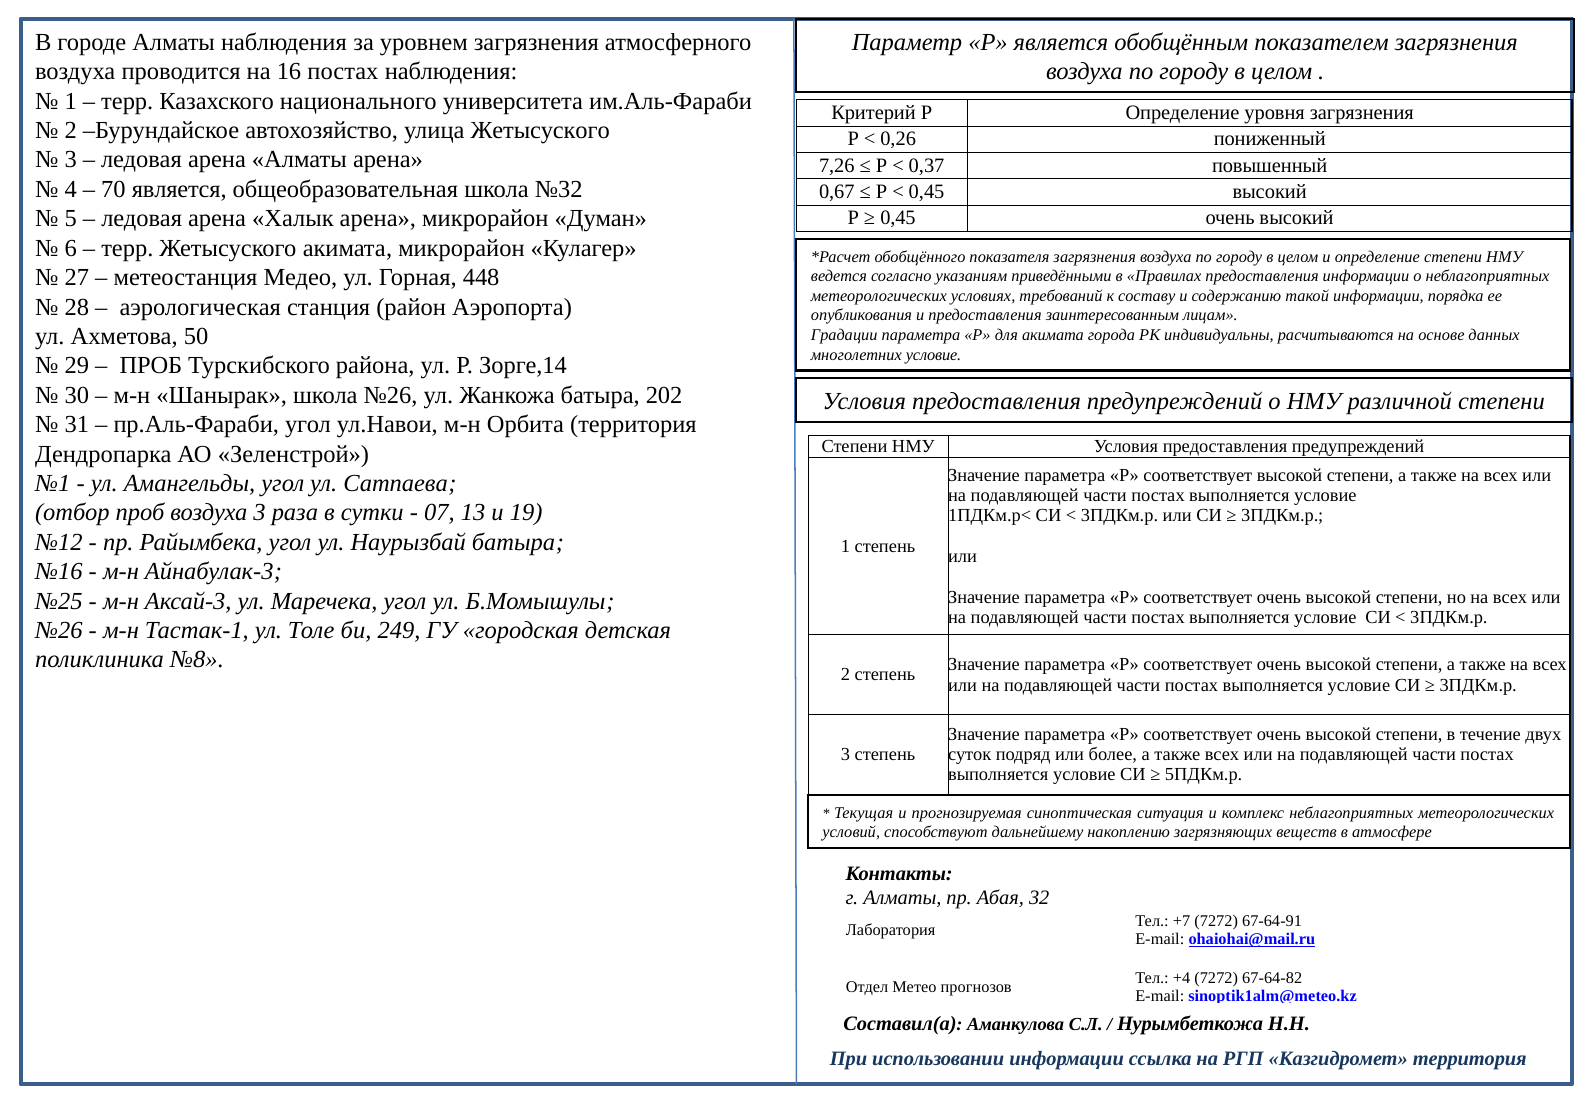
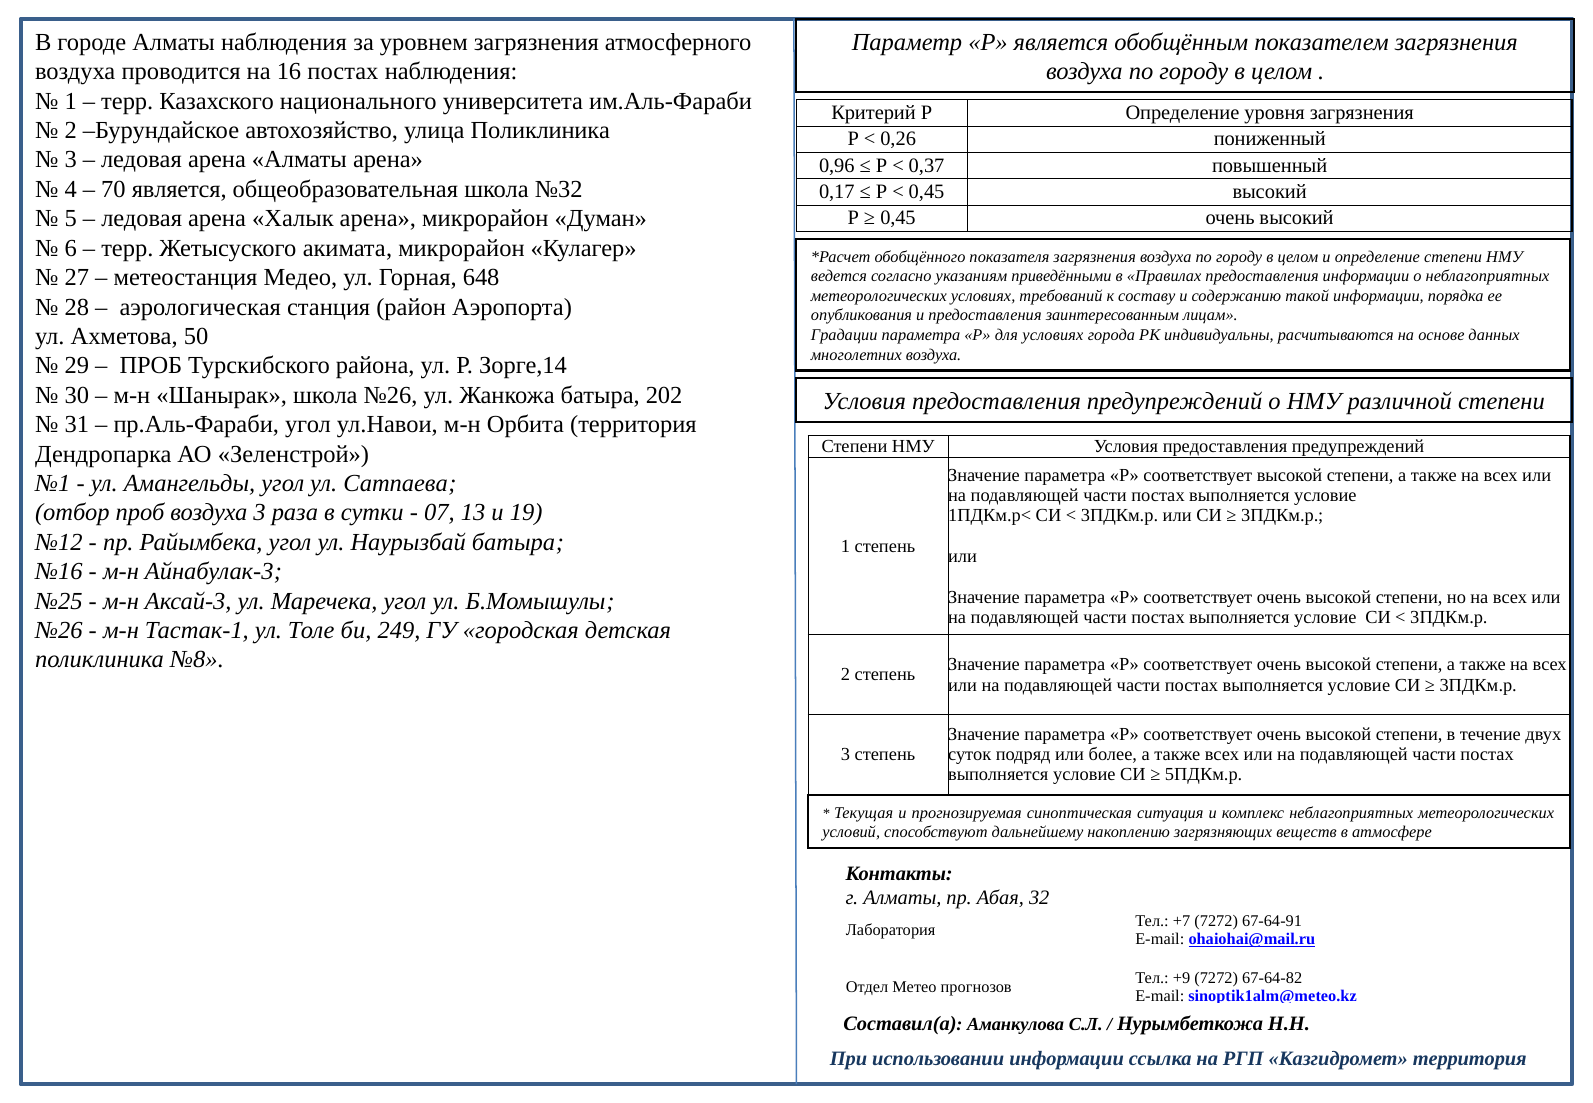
улица Жетысуского: Жетысуского -> Поликлиника
7,26: 7,26 -> 0,96
0,67: 0,67 -> 0,17
448: 448 -> 648
для акимата: акимата -> условиях
многолетних условие: условие -> воздуха
+4: +4 -> +9
